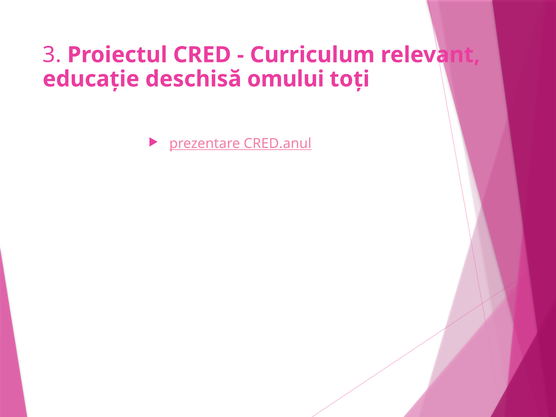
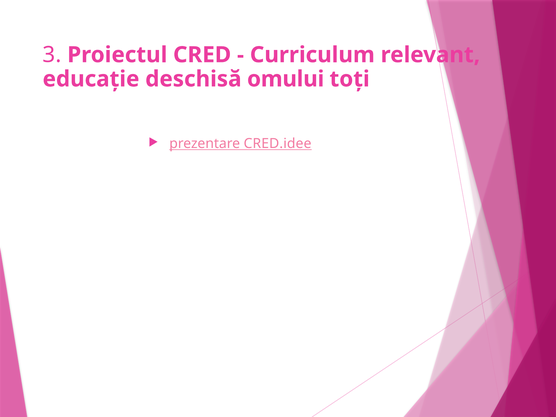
CRED.anul: CRED.anul -> CRED.idee
